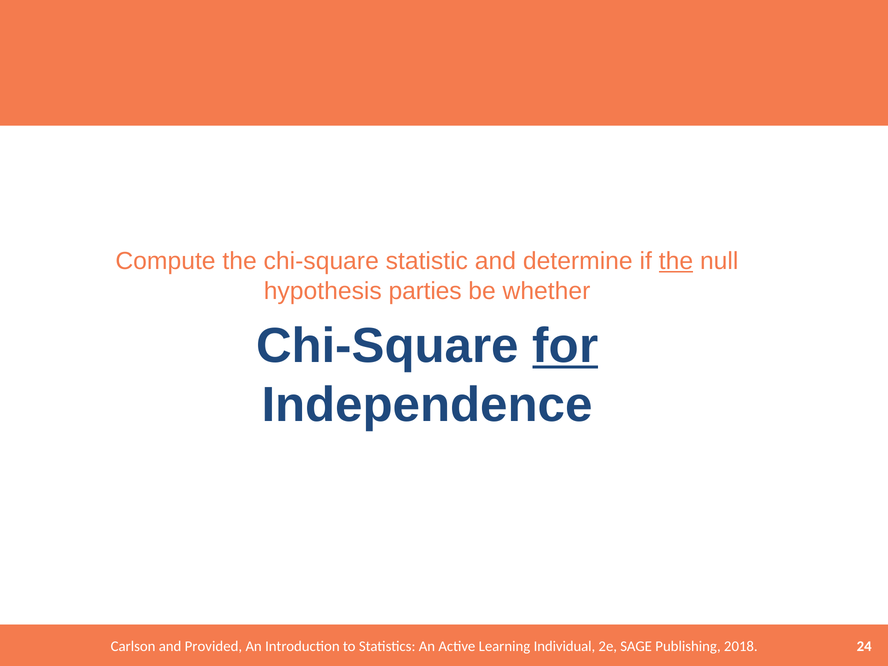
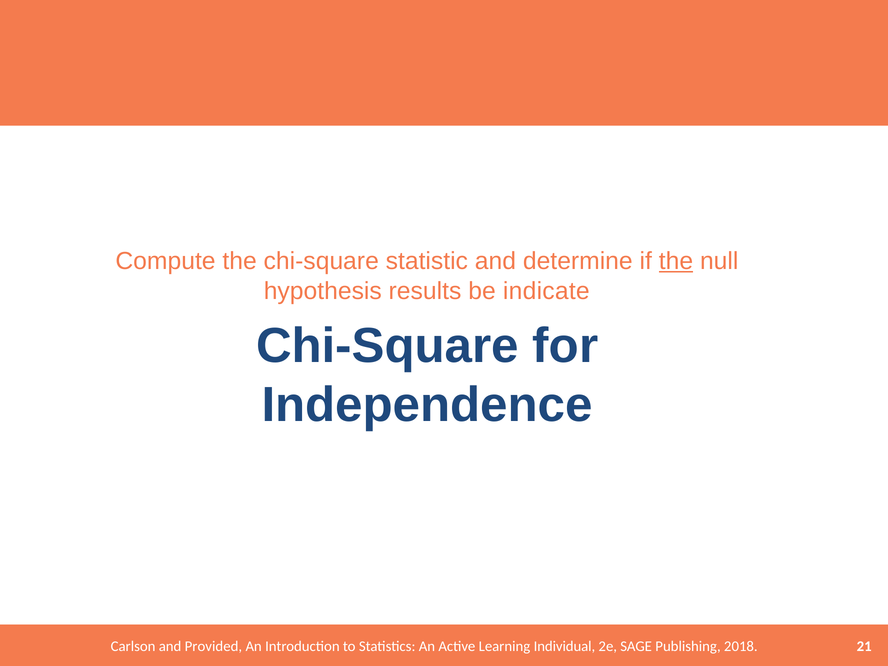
parties: parties -> results
whether: whether -> indicate
for underline: present -> none
24: 24 -> 21
